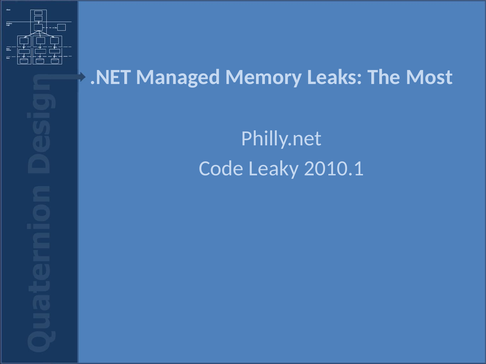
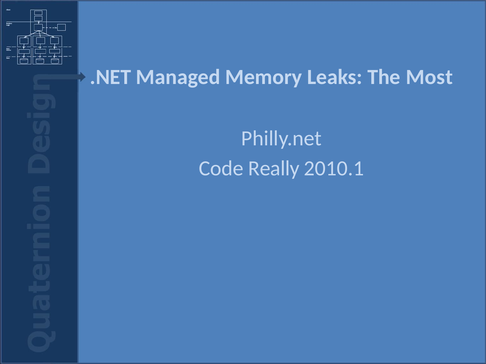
Leaky: Leaky -> Really
